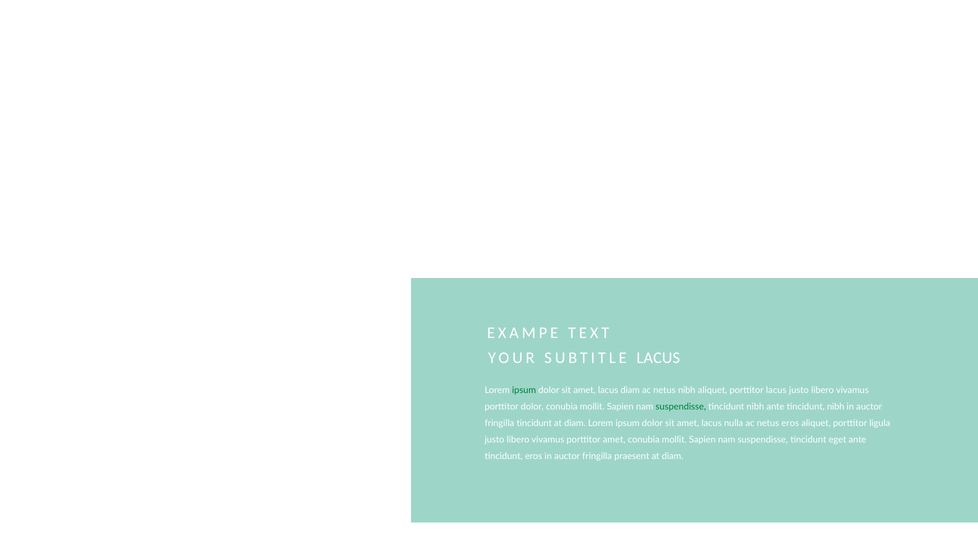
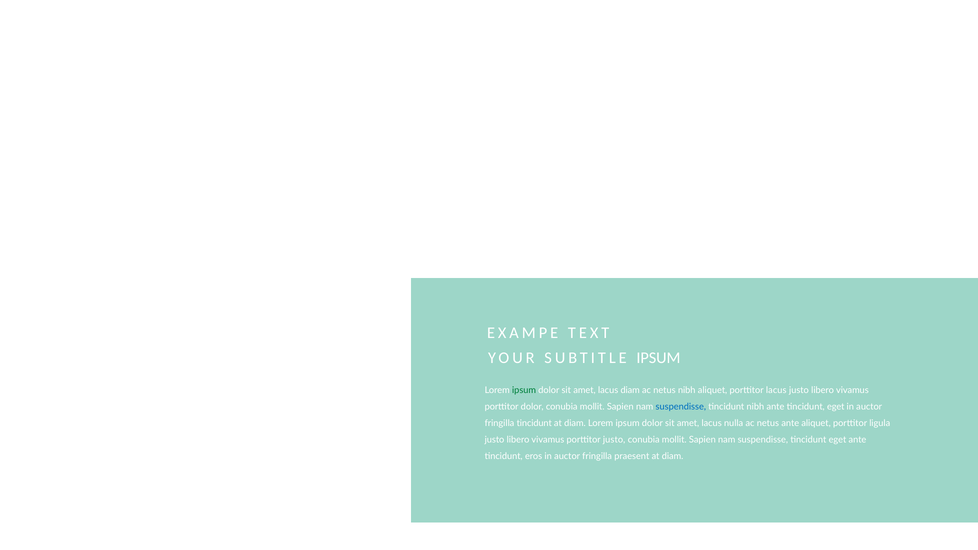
SUBTITLE LACUS: LACUS -> IPSUM
suspendisse at (681, 407) colour: green -> blue
ante tincidunt nibh: nibh -> eget
netus eros: eros -> ante
porttitor amet: amet -> justo
